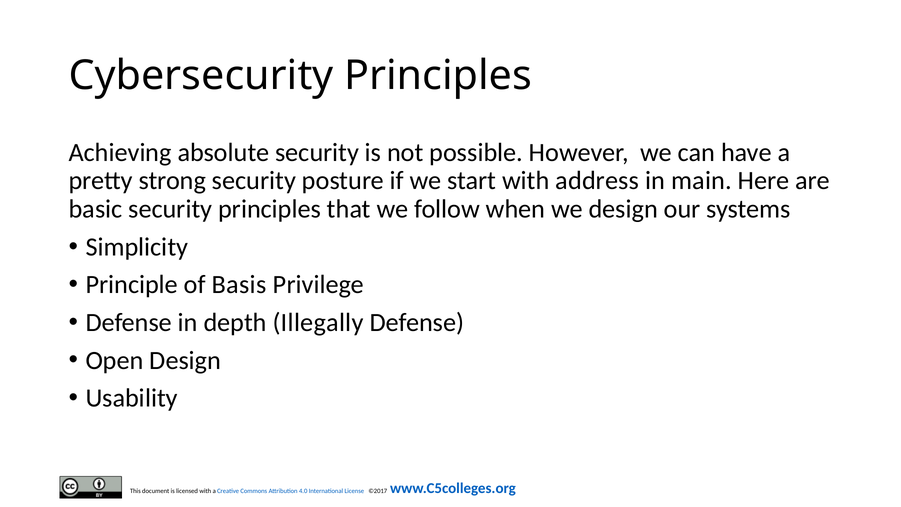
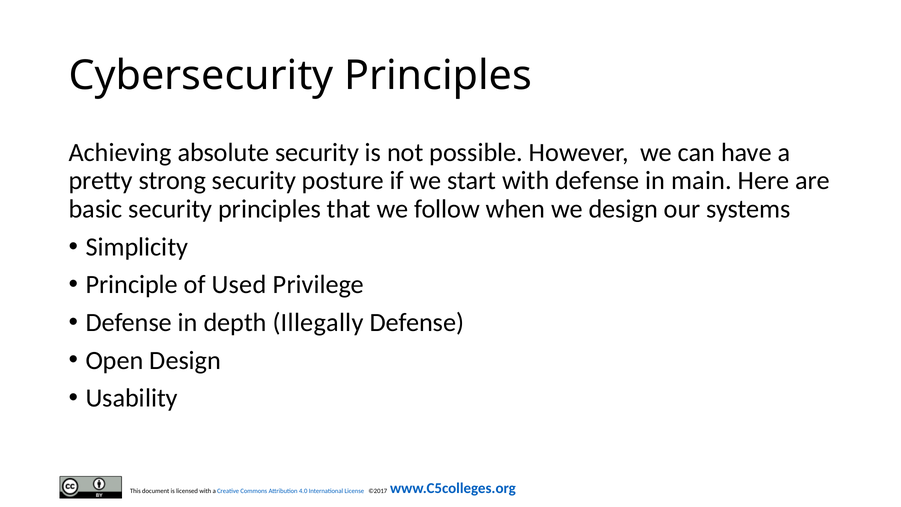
with address: address -> defense
Basis: Basis -> Used
